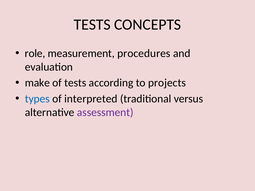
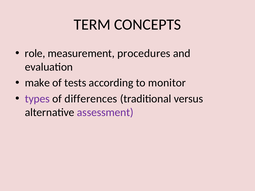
TESTS at (92, 25): TESTS -> TERM
projects: projects -> monitor
types colour: blue -> purple
interpreted: interpreted -> differences
